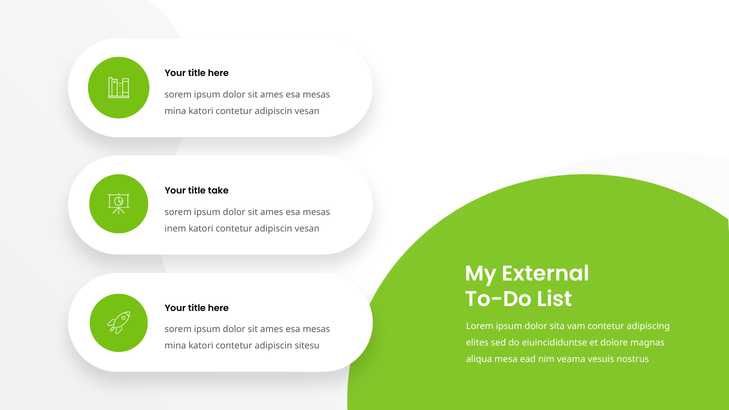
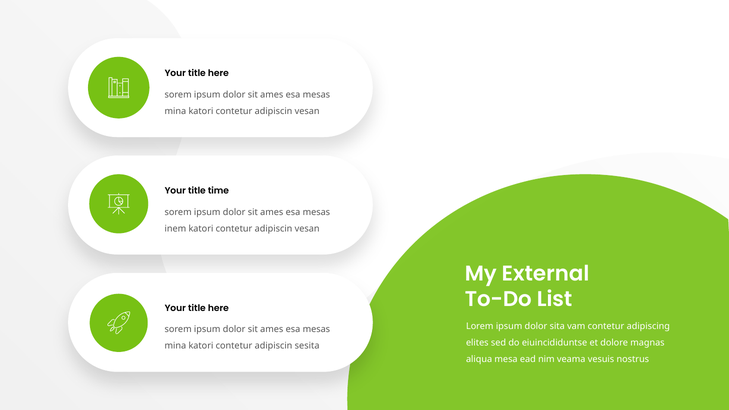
take: take -> time
sitesu: sitesu -> sesita
